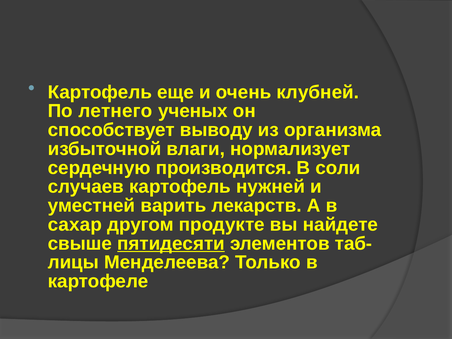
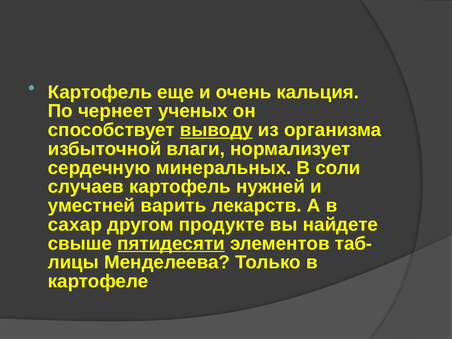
клубней: клубней -> кальция
летнего: летнего -> чернеет
выводу underline: none -> present
производится: производится -> минеральных
